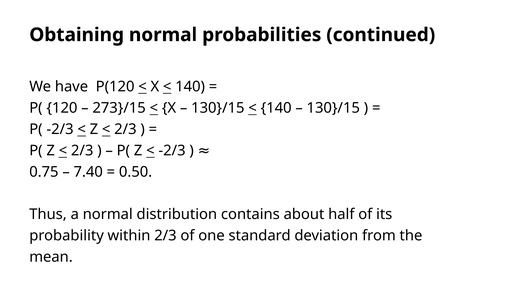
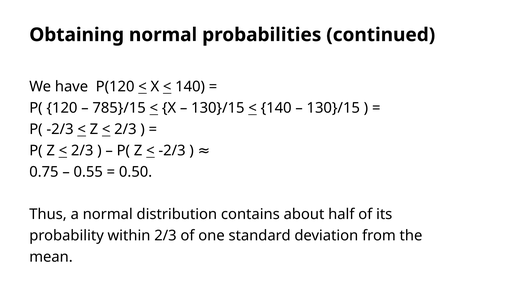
273}/15: 273}/15 -> 785}/15
7.40: 7.40 -> 0.55
